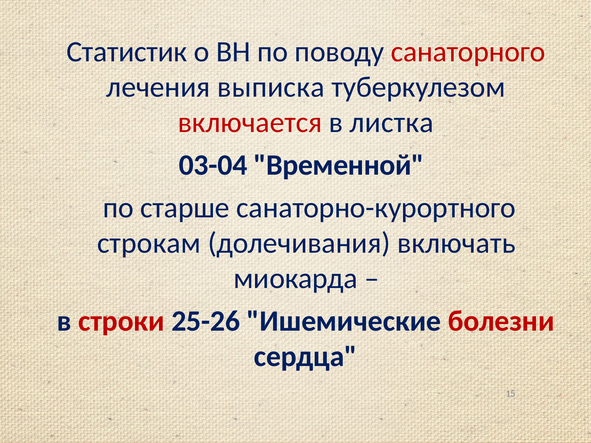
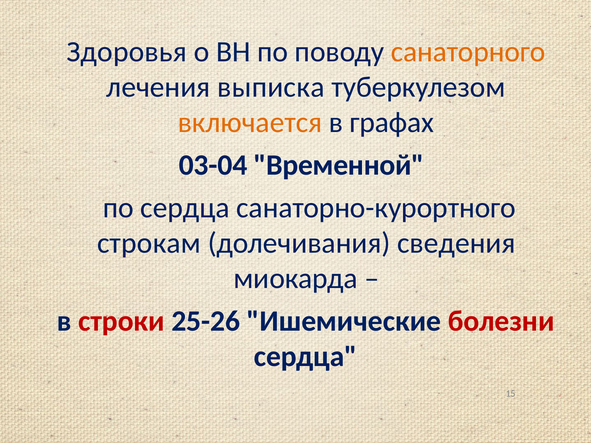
Статистик: Статистик -> Здоровья
санаторного colour: red -> orange
включается colour: red -> orange
листка: листка -> графах
по старше: старше -> сердца
включать: включать -> сведения
